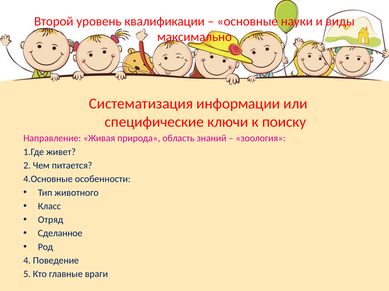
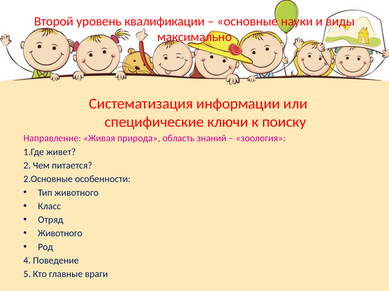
4.Основные: 4.Основные -> 2.Основные
Сделанное at (60, 234): Сделанное -> Животного
